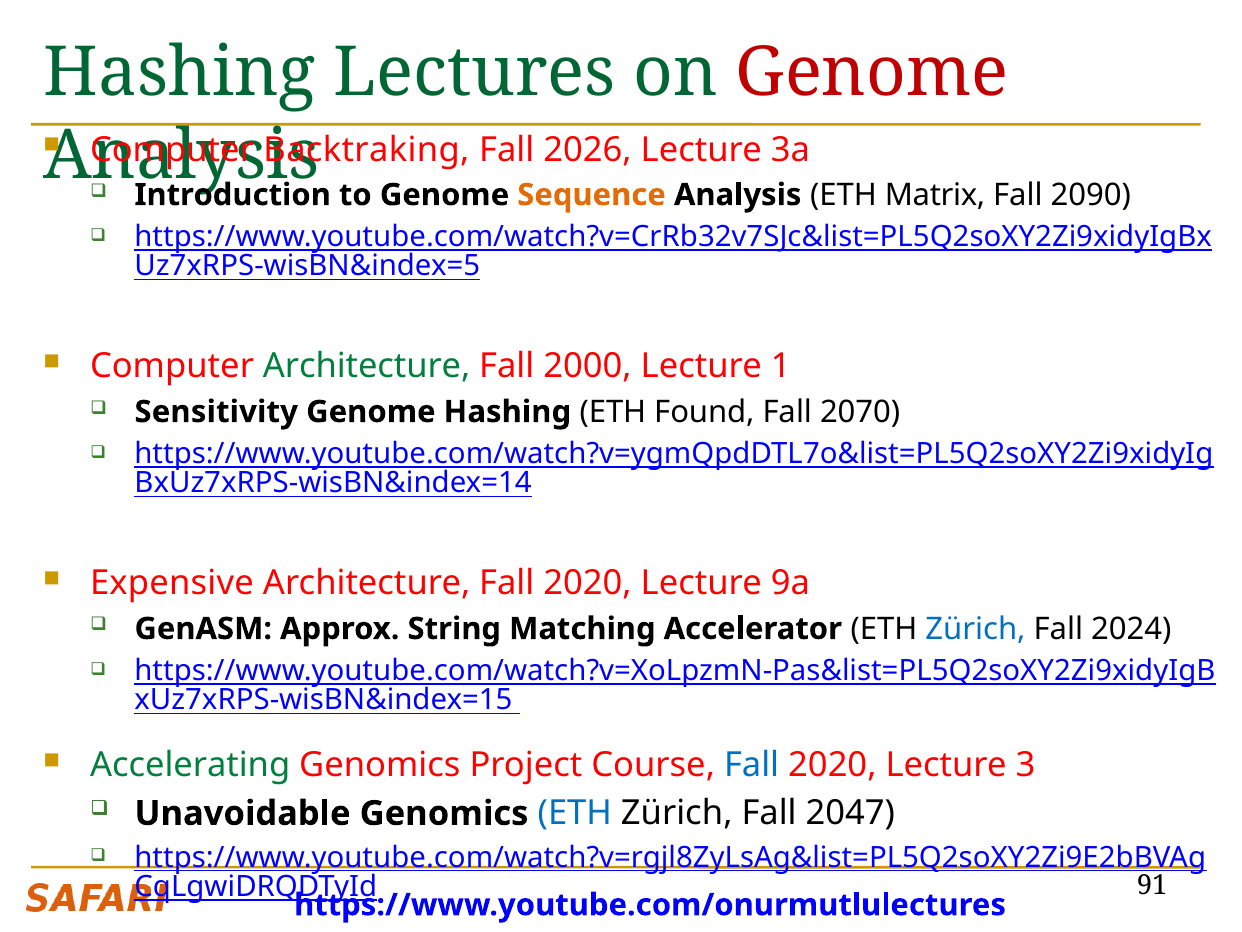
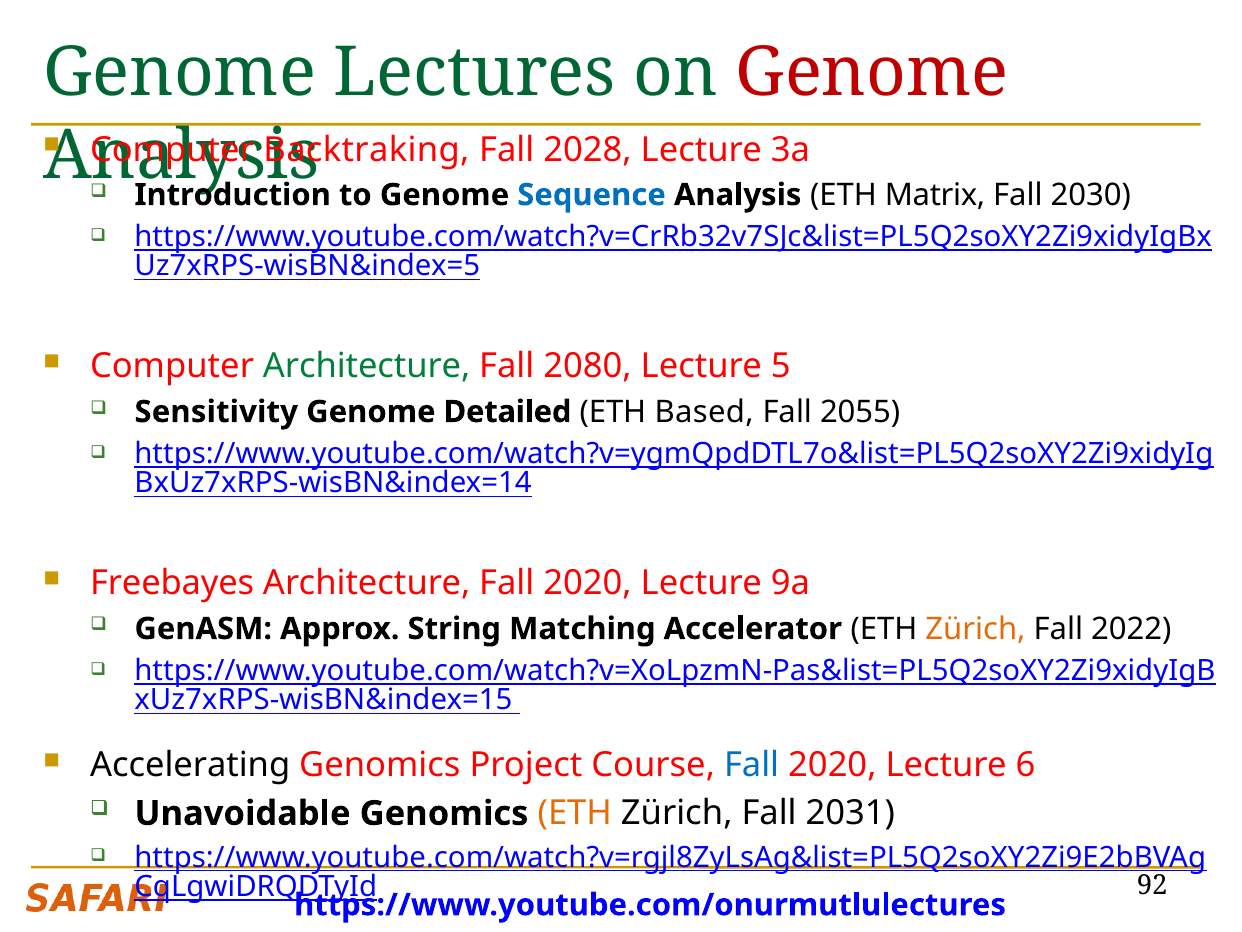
Hashing at (180, 73): Hashing -> Genome
2026: 2026 -> 2028
Sequence colour: orange -> blue
2090: 2090 -> 2030
2000: 2000 -> 2080
1: 1 -> 5
Genome Hashing: Hashing -> Detailed
Found: Found -> Based
2070: 2070 -> 2055
Expensive: Expensive -> Freebayes
Zürich at (975, 628) colour: blue -> orange
2024: 2024 -> 2022
Accelerating colour: green -> black
3: 3 -> 6
ETH at (575, 813) colour: blue -> orange
2047: 2047 -> 2031
91: 91 -> 92
